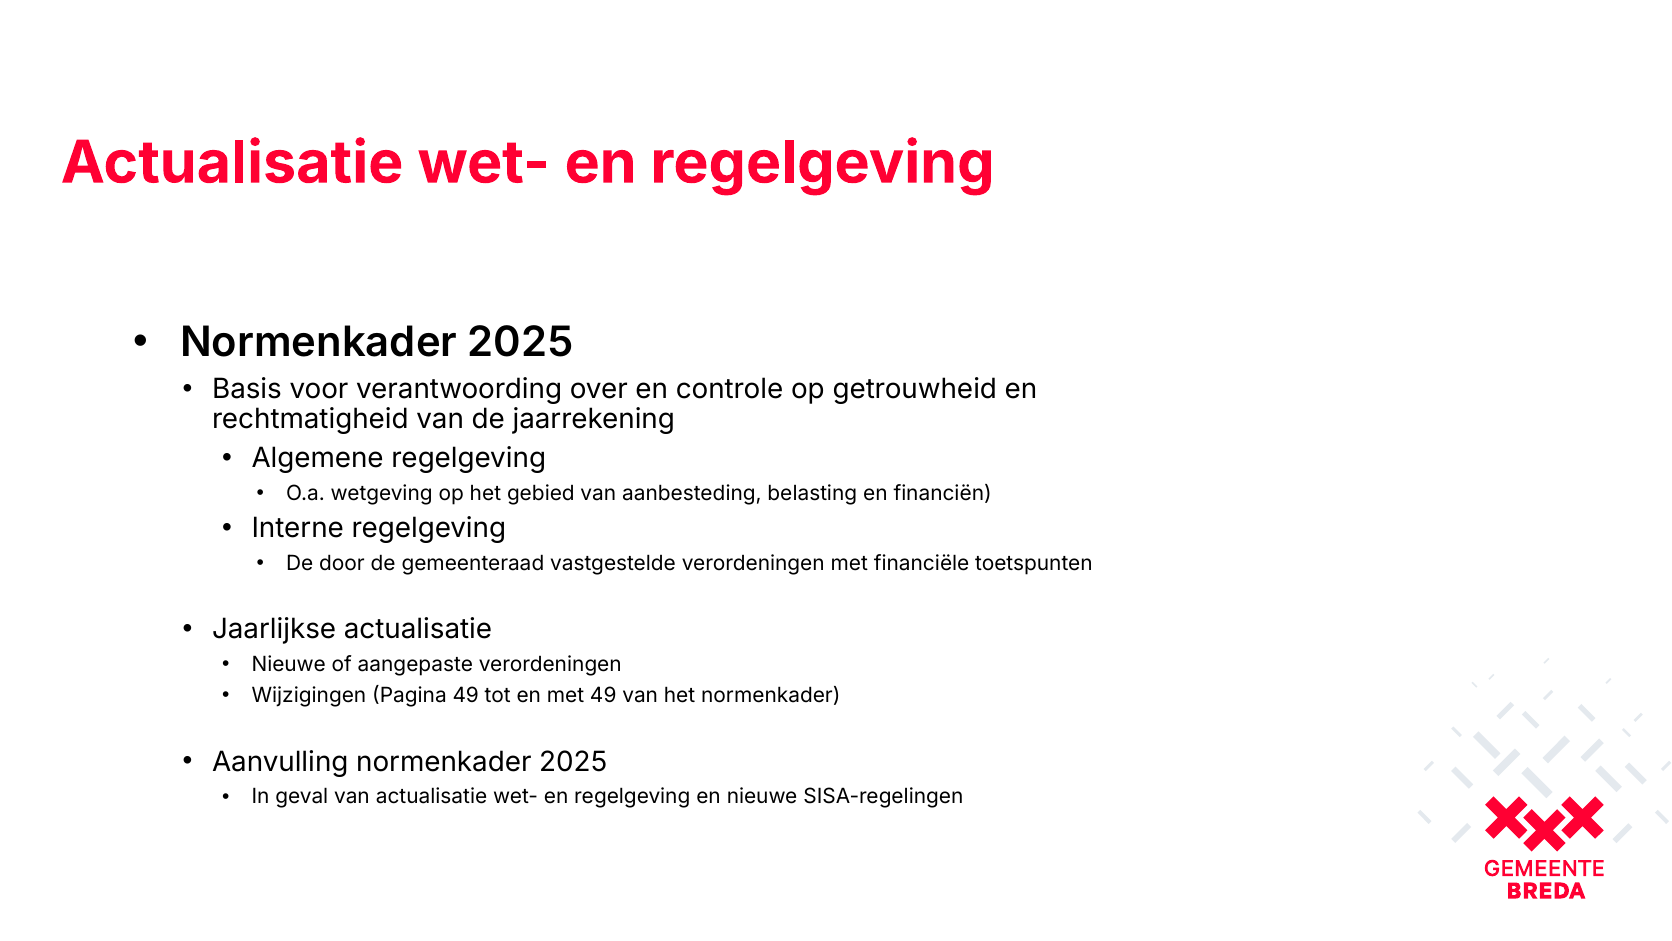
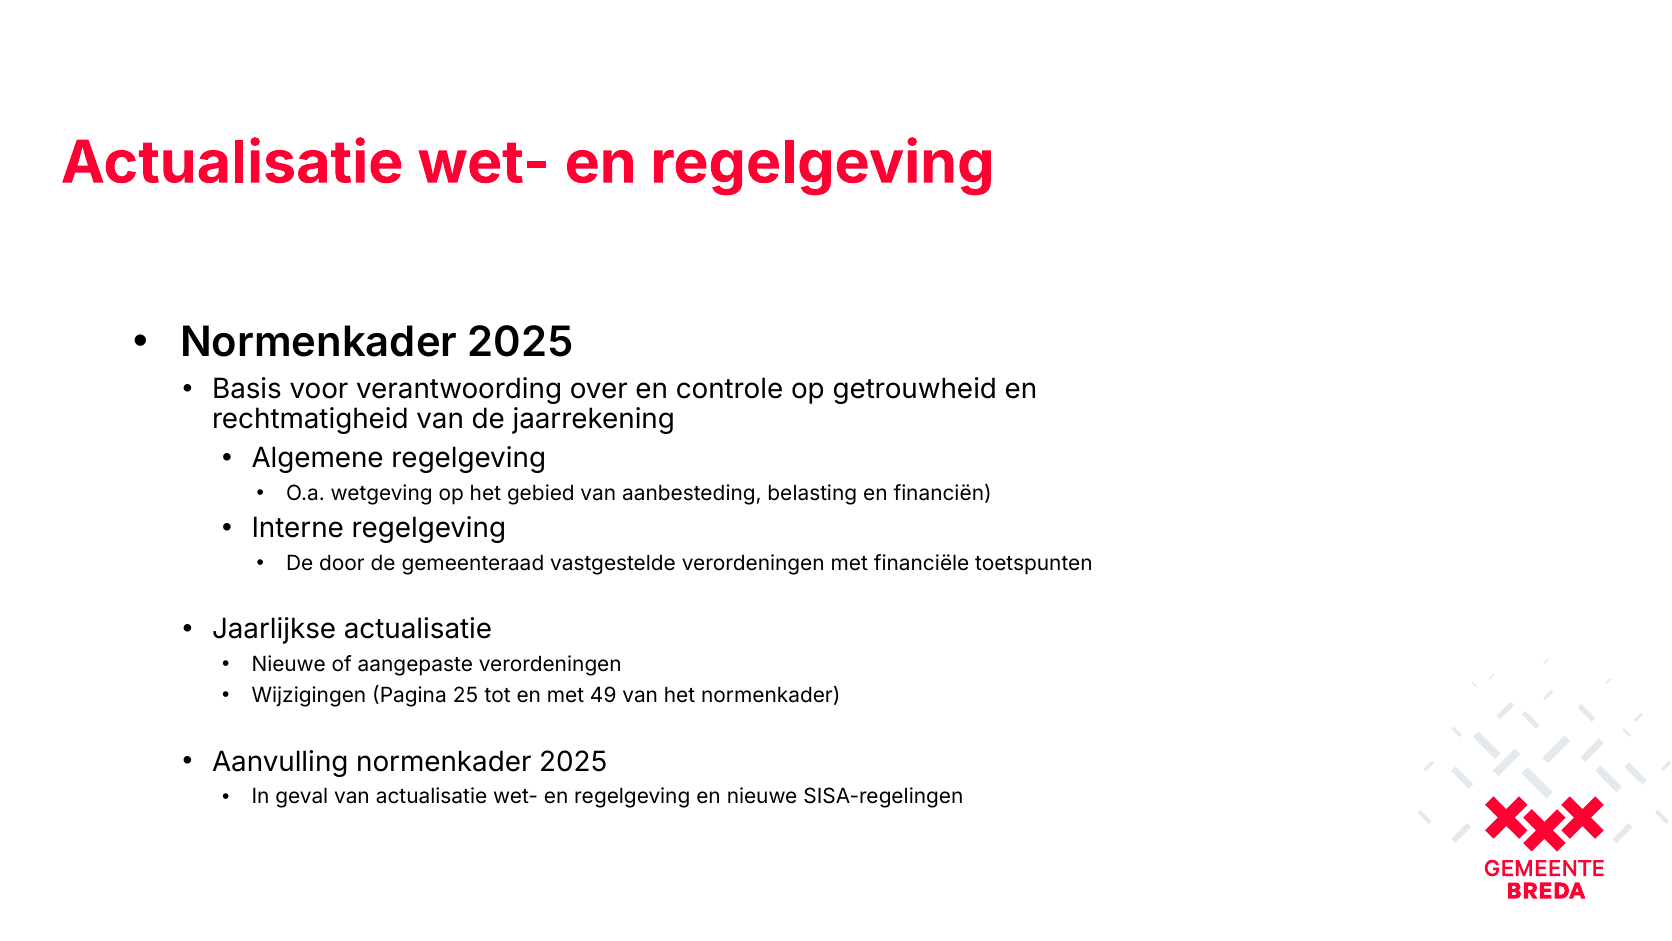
Pagina 49: 49 -> 25
